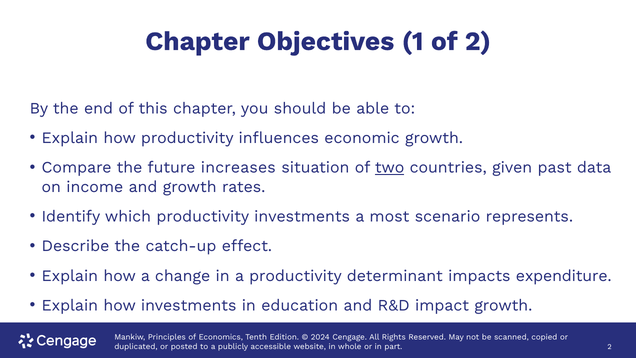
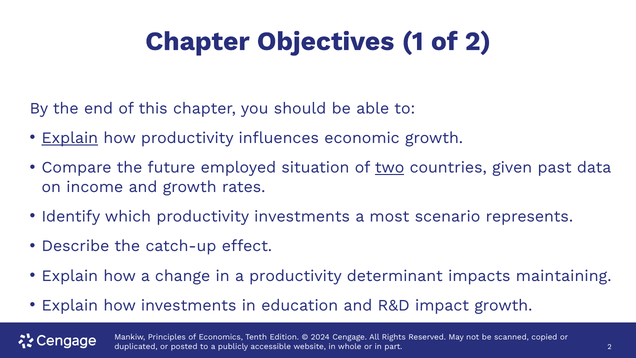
Explain at (70, 138) underline: none -> present
increases: increases -> employed
expenditure: expenditure -> maintaining
